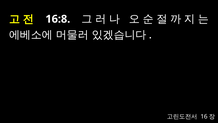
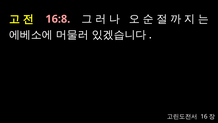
16:8 colour: white -> pink
